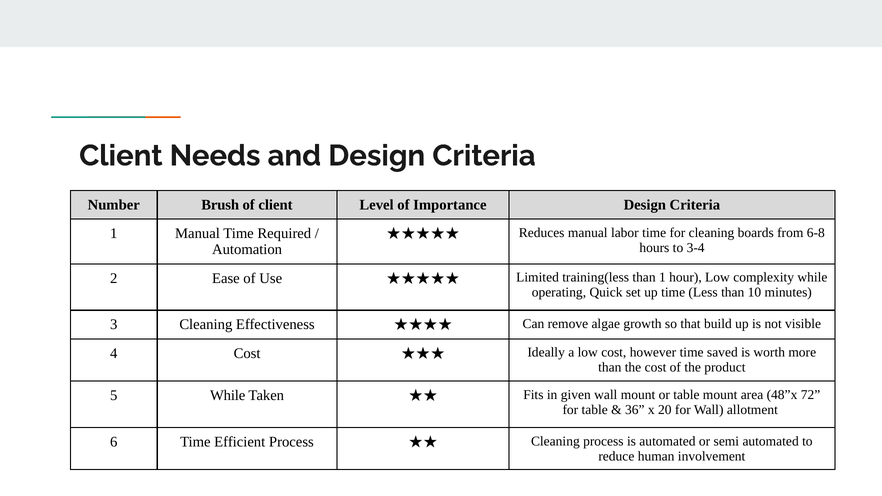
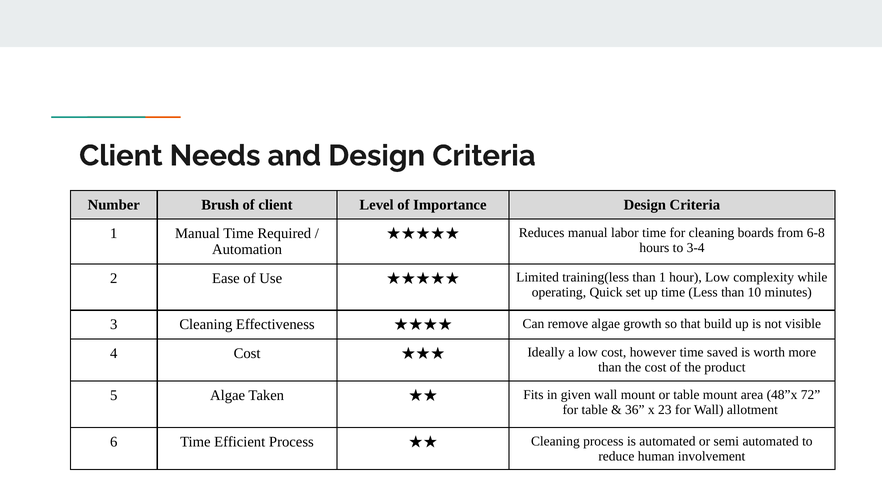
5 While: While -> Algae
20: 20 -> 23
